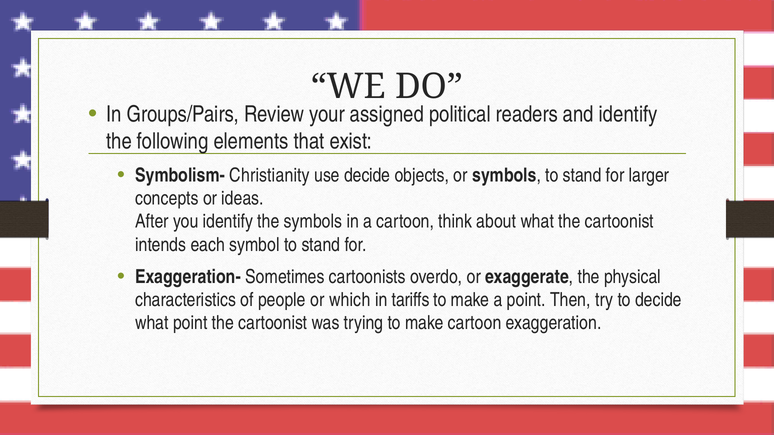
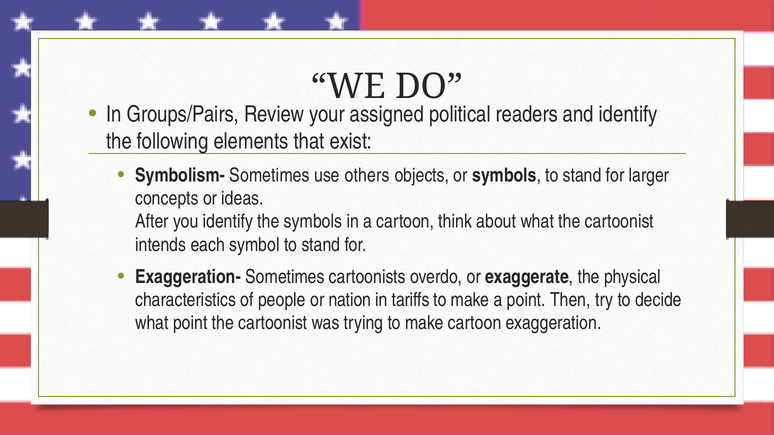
Symbolism- Christianity: Christianity -> Sometimes
use decide: decide -> others
which: which -> nation
